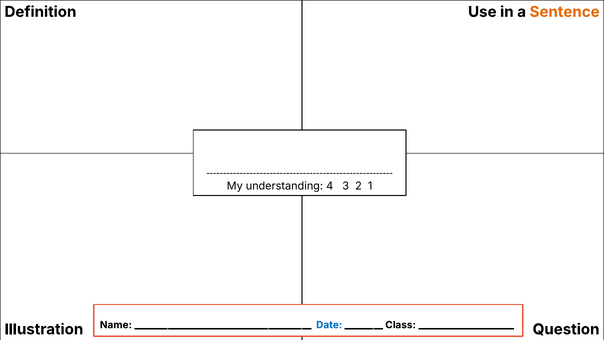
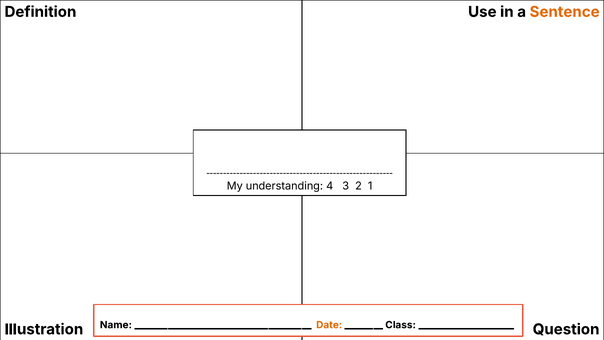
Date colour: blue -> orange
